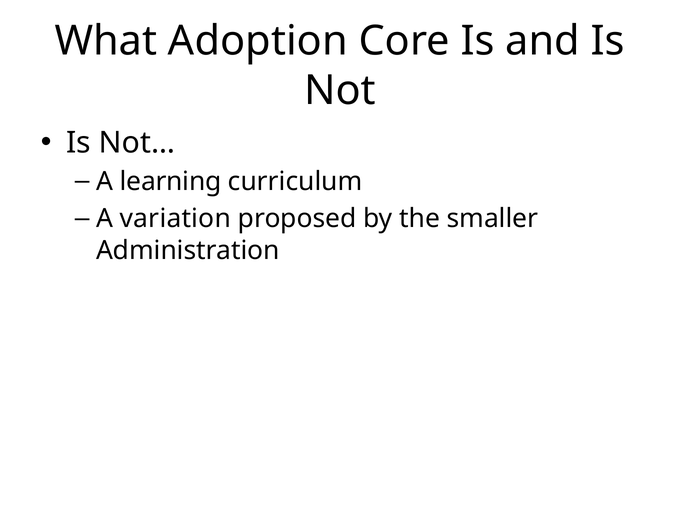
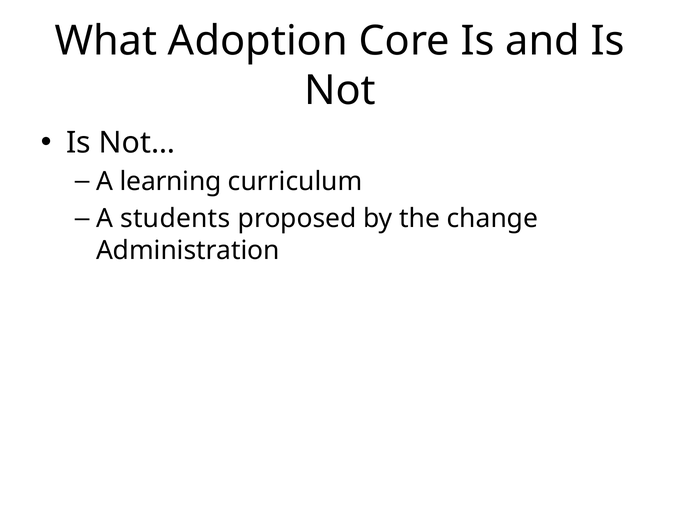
variation: variation -> students
smaller: smaller -> change
